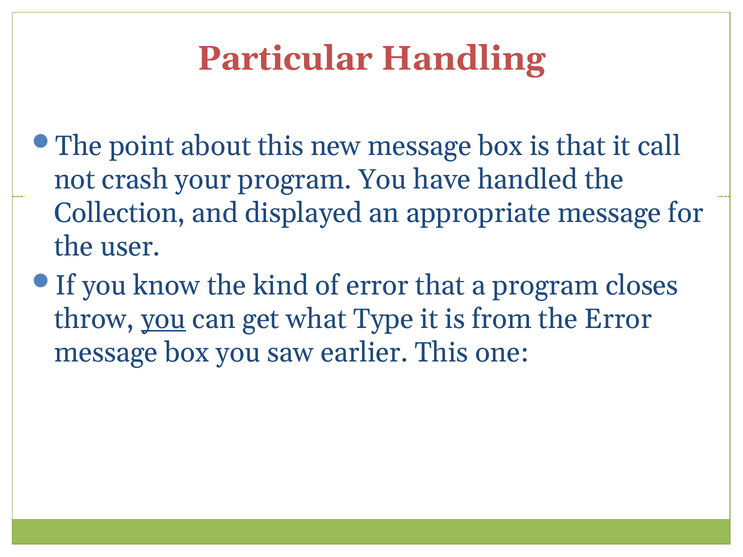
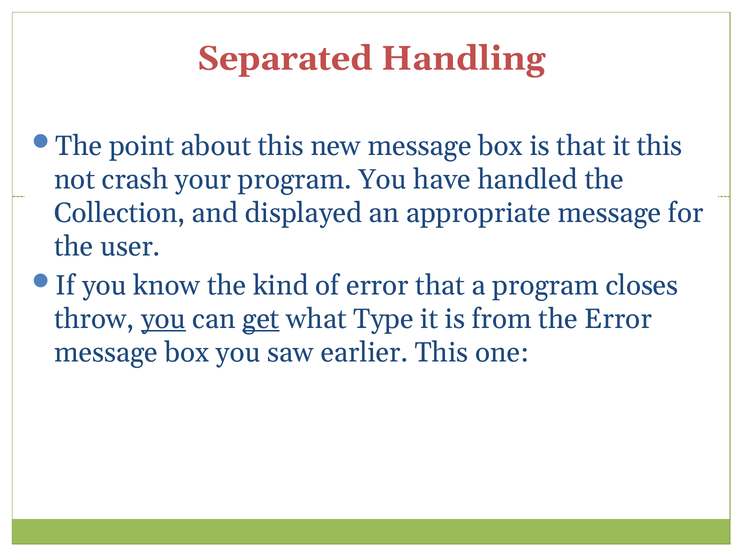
Particular: Particular -> Separated
it call: call -> this
get underline: none -> present
